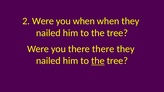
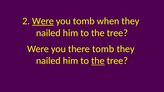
Were at (43, 21) underline: none -> present
you when: when -> tomb
there there: there -> tomb
